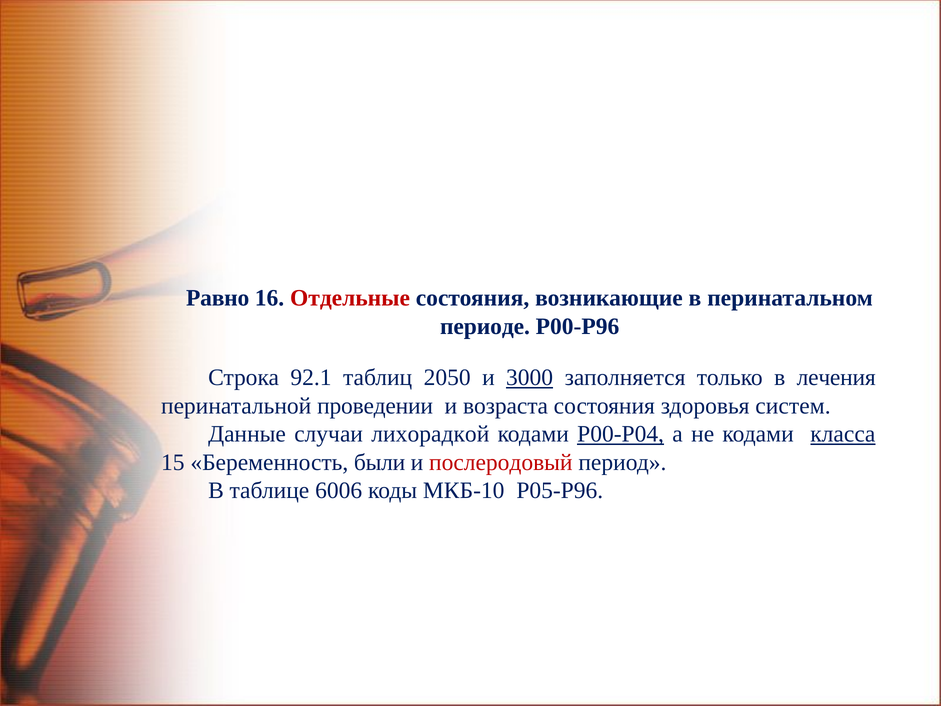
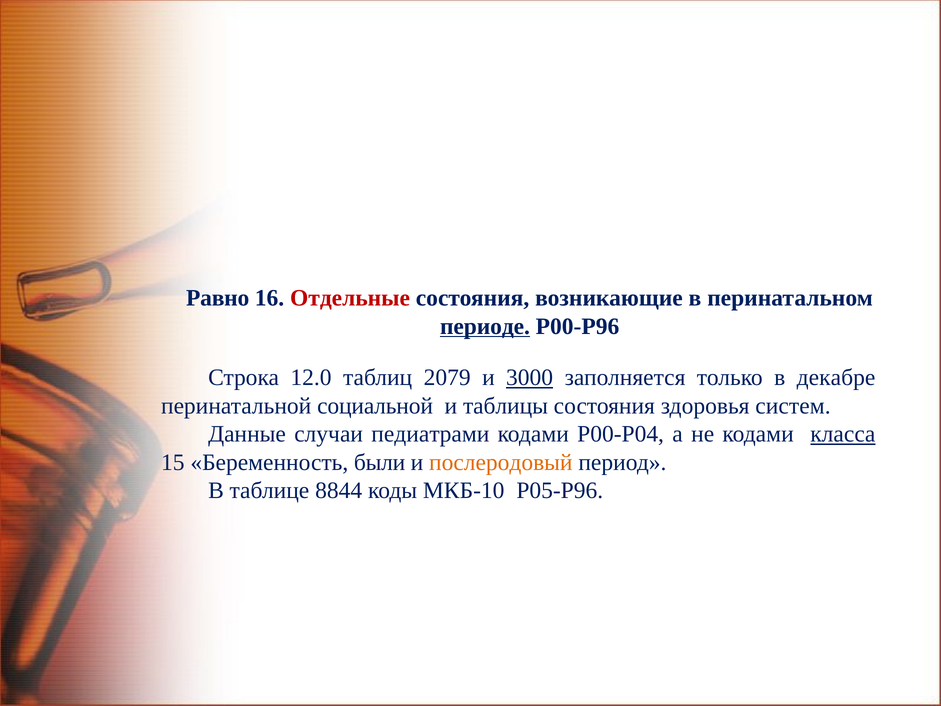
периоде underline: none -> present
92.1: 92.1 -> 12.0
2050: 2050 -> 2079
лечения: лечения -> декабре
проведении: проведении -> социальной
возраста: возраста -> таблицы
лихорадкой: лихорадкой -> педиатрами
Р00-Р04 underline: present -> none
послеродовый colour: red -> orange
6006: 6006 -> 8844
